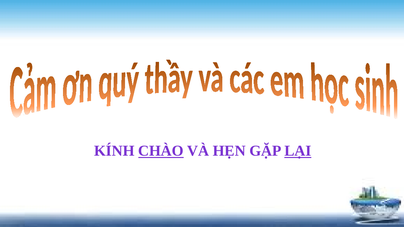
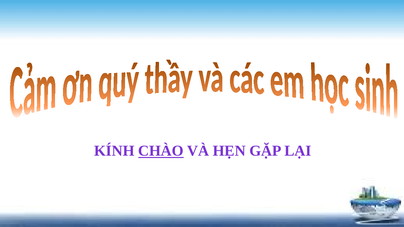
LẠI underline: present -> none
